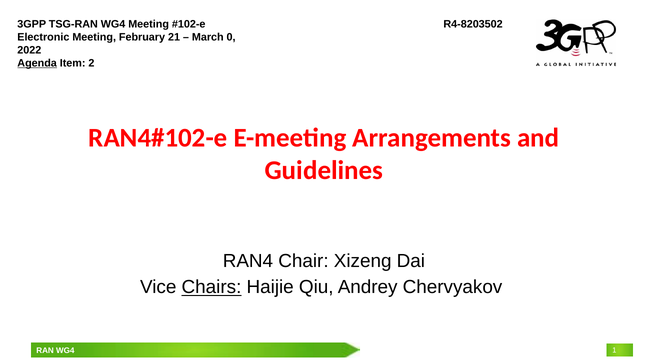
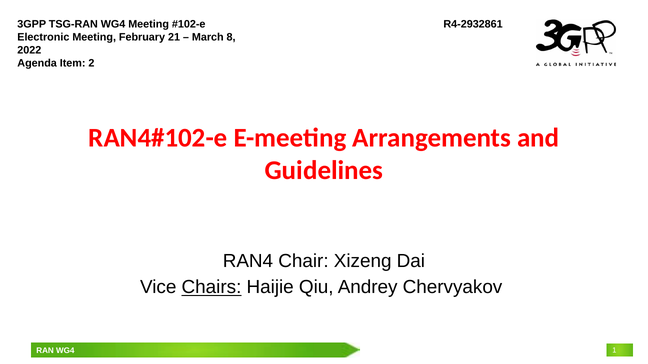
R4-8203502: R4-8203502 -> R4-2932861
0: 0 -> 8
Agenda underline: present -> none
